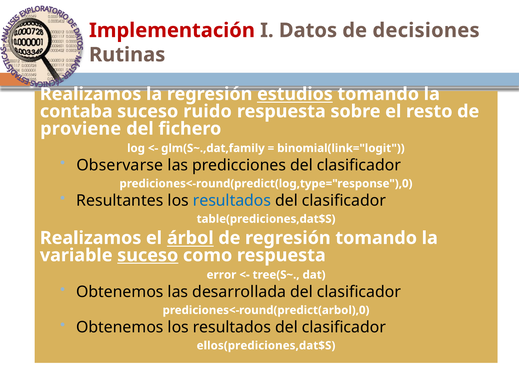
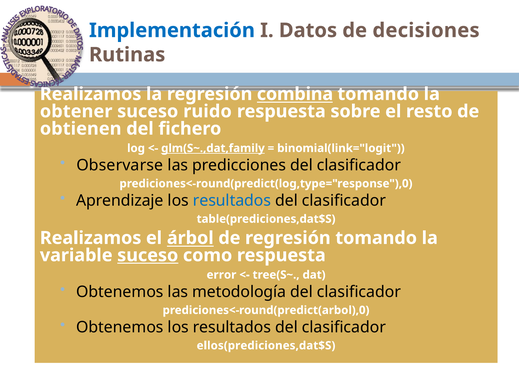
Implementación colour: red -> blue
estudios: estudios -> combina
contaba: contaba -> obtener
proviene: proviene -> obtienen
glm(S~.,dat,family underline: none -> present
Resultantes: Resultantes -> Aprendizaje
desarrollada: desarrollada -> metodología
